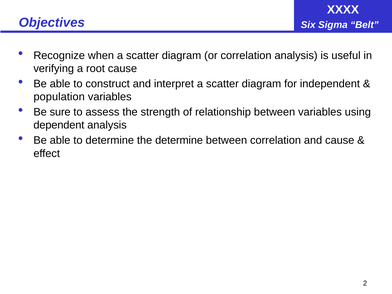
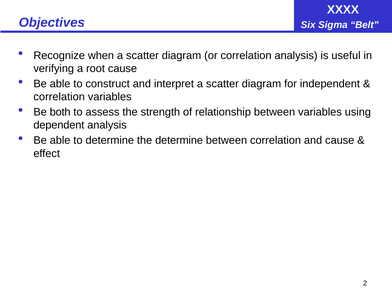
population at (59, 97): population -> correlation
sure: sure -> both
